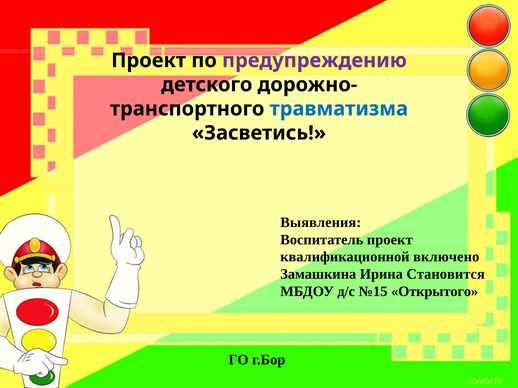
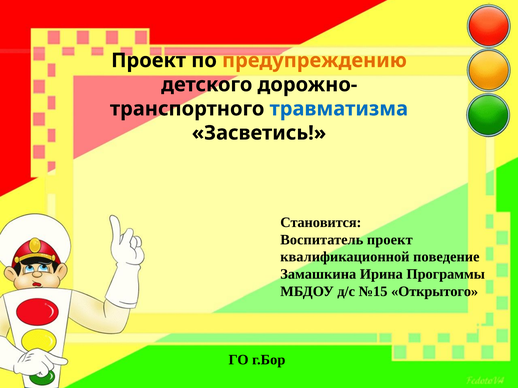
предупреждению colour: purple -> orange
Выявления: Выявления -> Становится
включено: включено -> поведение
Становится: Становится -> Программы
